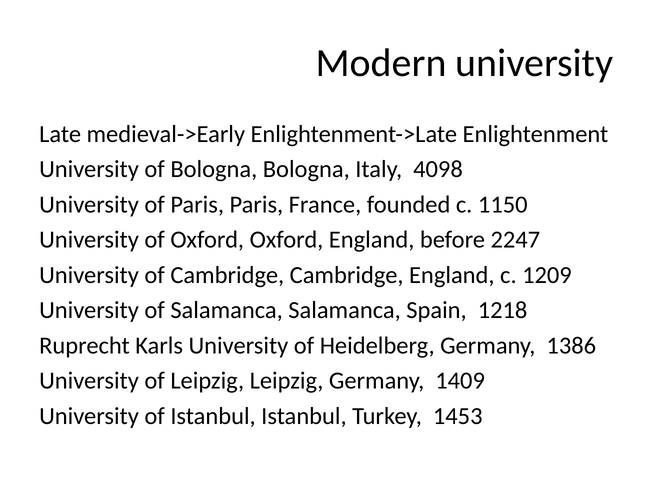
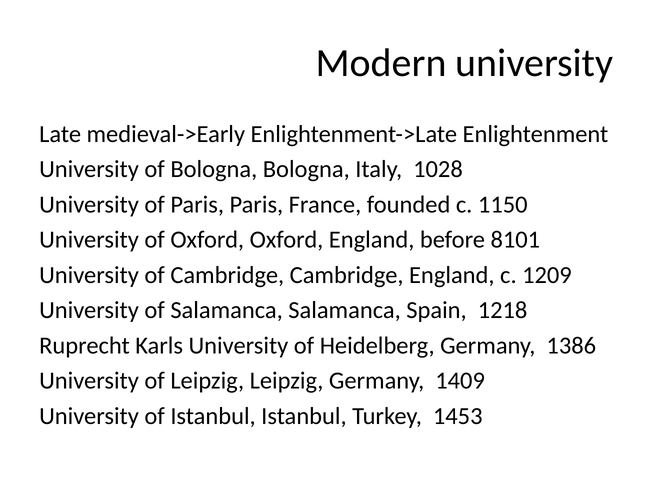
4098: 4098 -> 1028
2247: 2247 -> 8101
